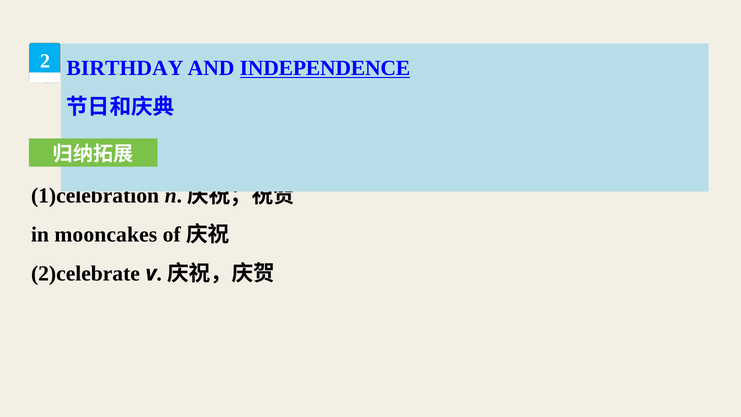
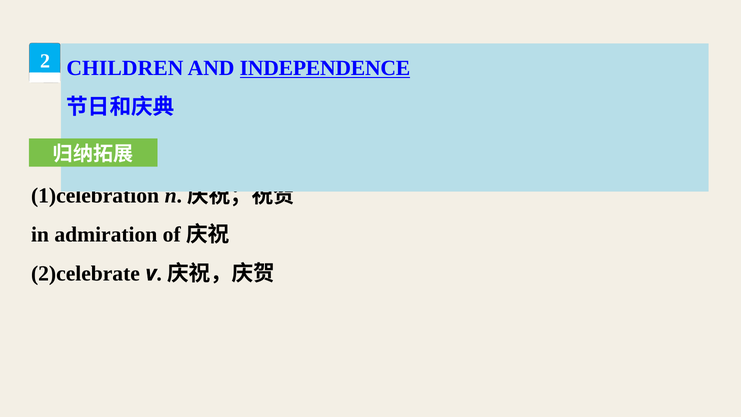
BIRTHDAY: BIRTHDAY -> CHILDREN
mooncakes: mooncakes -> admiration
